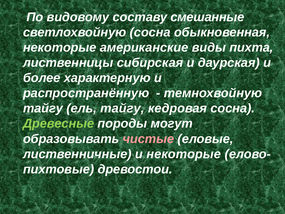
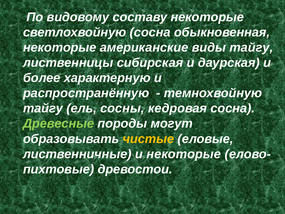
составу смешанные: смешанные -> некоторые
виды пихта: пихта -> тайгу
ель тайгу: тайгу -> сосны
чистые colour: pink -> yellow
